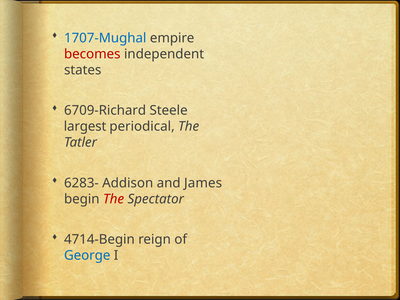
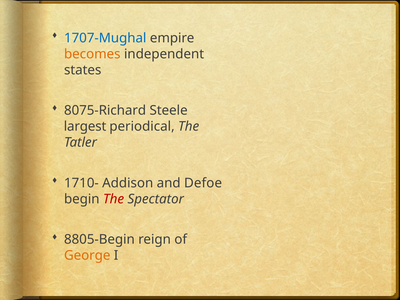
becomes colour: red -> orange
6709-Richard: 6709-Richard -> 8075-Richard
6283-: 6283- -> 1710-
James: James -> Defoe
4714-Begin: 4714-Begin -> 8805-Begin
George colour: blue -> orange
